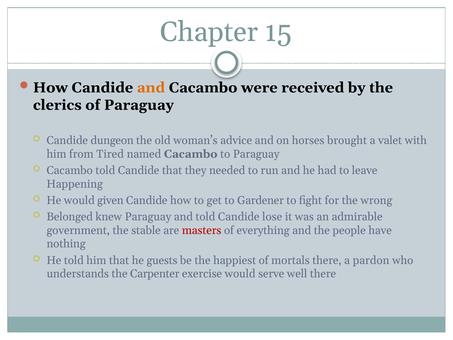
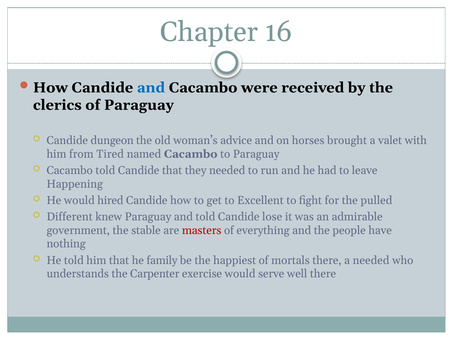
15: 15 -> 16
and at (151, 88) colour: orange -> blue
given: given -> hired
Gardener: Gardener -> Excellent
wrong: wrong -> pulled
Belonged: Belonged -> Different
guests: guests -> family
a pardon: pardon -> needed
